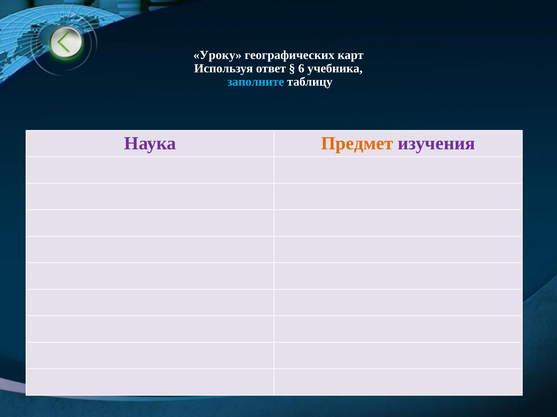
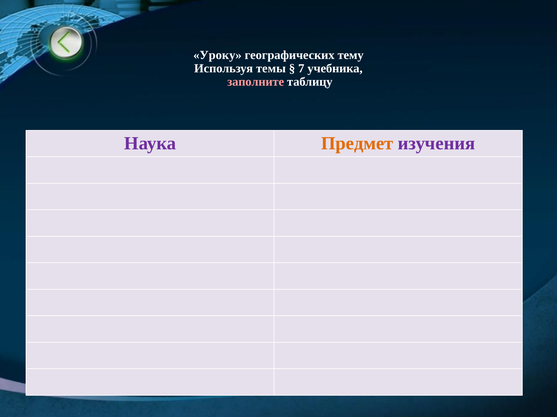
карт: карт -> тему
ответ: ответ -> темы
6: 6 -> 7
заполните colour: light blue -> pink
